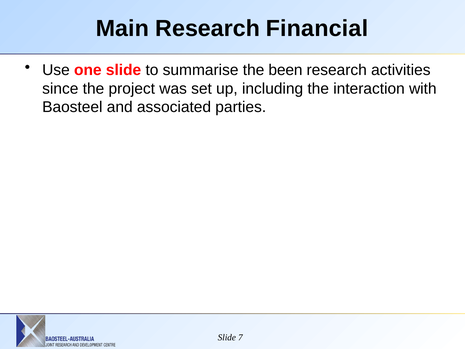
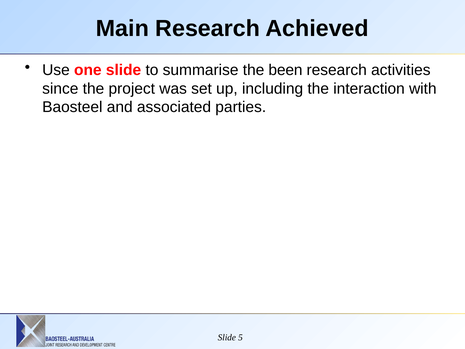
Financial: Financial -> Achieved
7: 7 -> 5
